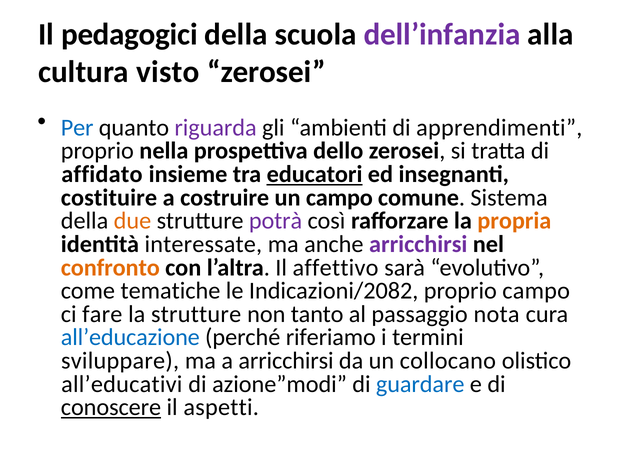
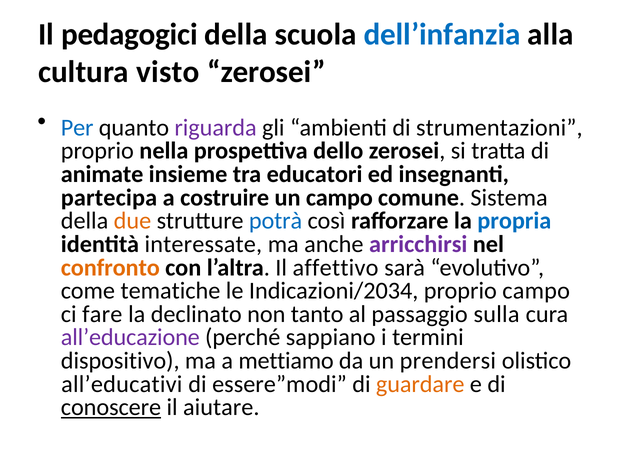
dell’infanzia colour: purple -> blue
apprendimenti: apprendimenti -> strumentazioni
affidato: affidato -> animate
educatori underline: present -> none
costituire: costituire -> partecipa
potrà colour: purple -> blue
propria colour: orange -> blue
Indicazioni/2082: Indicazioni/2082 -> Indicazioni/2034
la strutture: strutture -> declinato
nota: nota -> sulla
all’educazione colour: blue -> purple
riferiamo: riferiamo -> sappiano
sviluppare: sviluppare -> dispositivo
a arricchirsi: arricchirsi -> mettiamo
collocano: collocano -> prendersi
azione”modi: azione”modi -> essere”modi
guardare colour: blue -> orange
aspetti: aspetti -> aiutare
